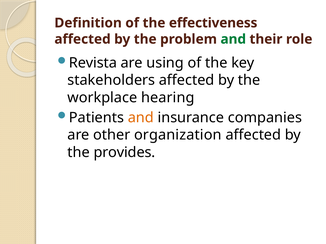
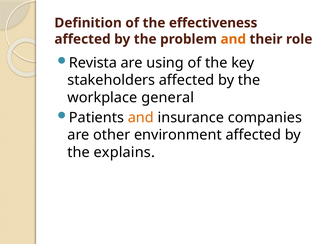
and at (233, 39) colour: green -> orange
hearing: hearing -> general
organization: organization -> environment
provides: provides -> explains
